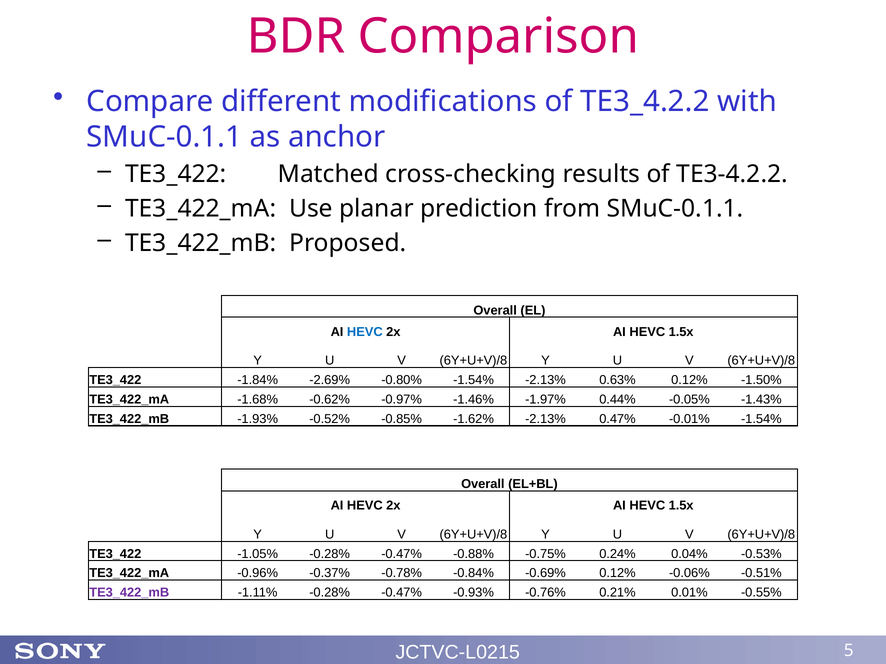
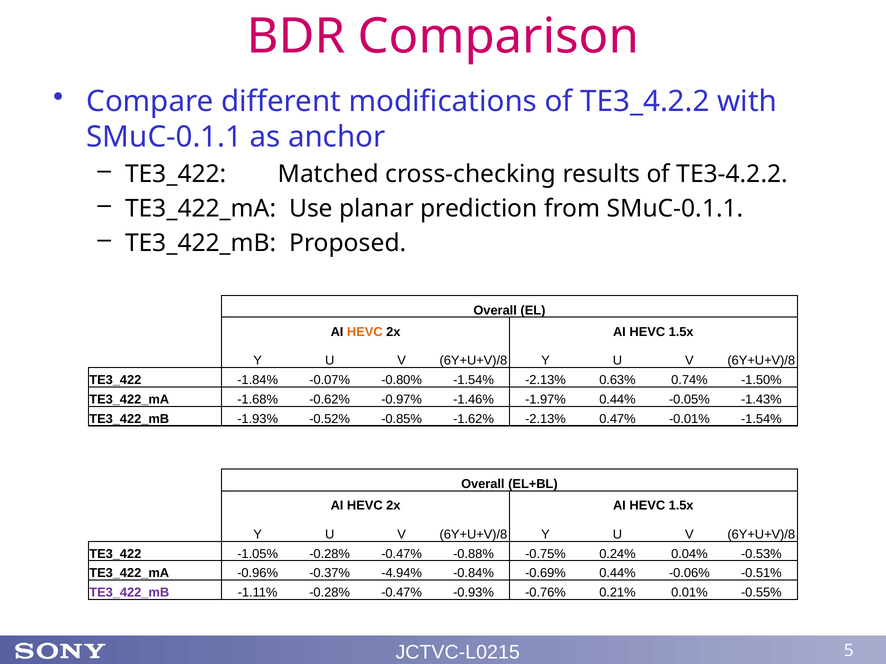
HEVC at (365, 332) colour: blue -> orange
-2.69%: -2.69% -> -0.07%
0.63% 0.12%: 0.12% -> 0.74%
-0.78%: -0.78% -> -4.94%
-0.69% 0.12%: 0.12% -> 0.44%
